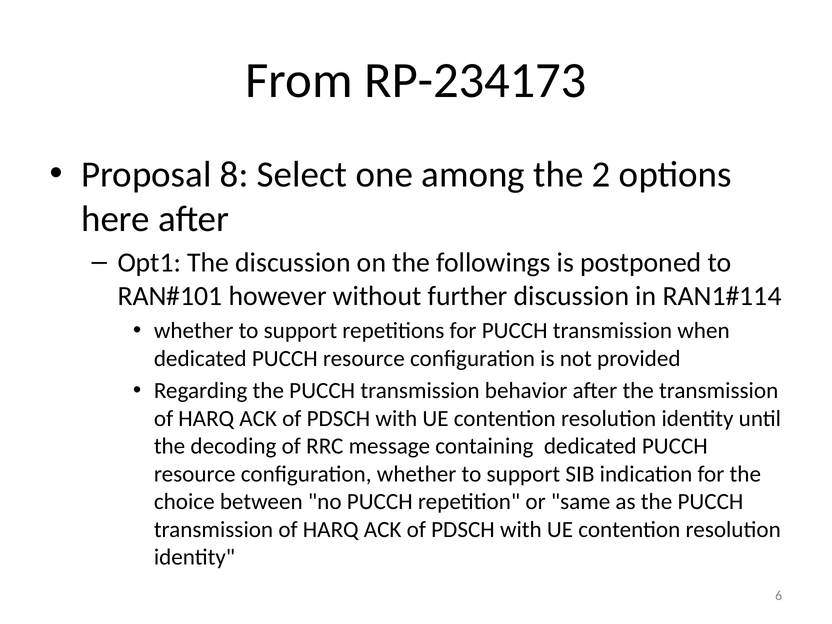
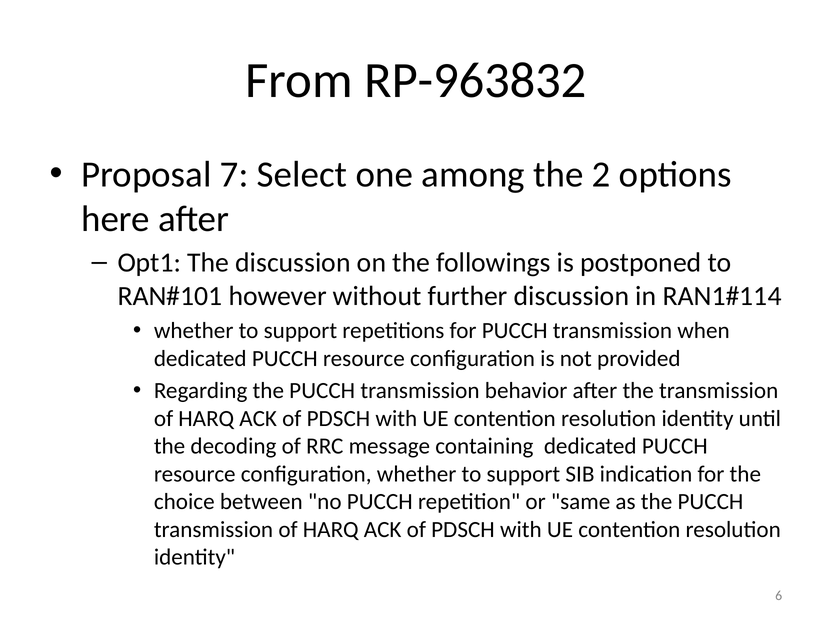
RP-234173: RP-234173 -> RP-963832
8: 8 -> 7
